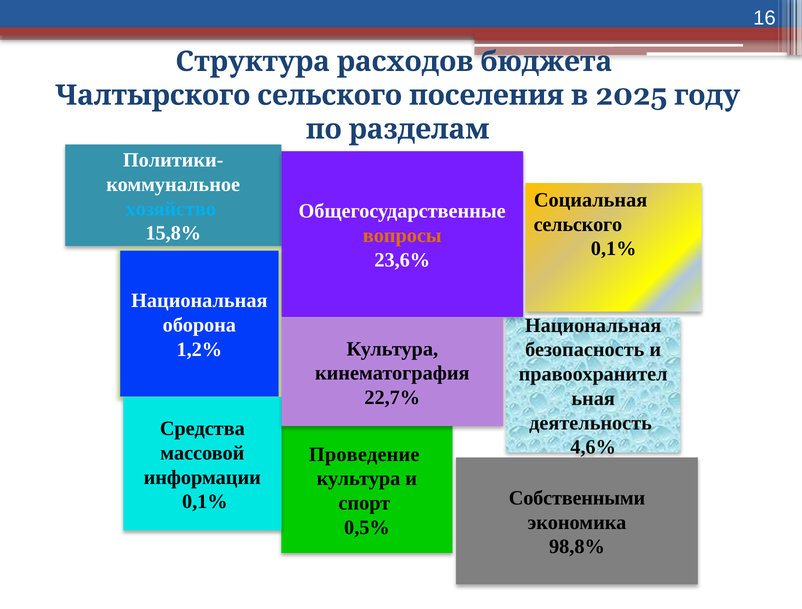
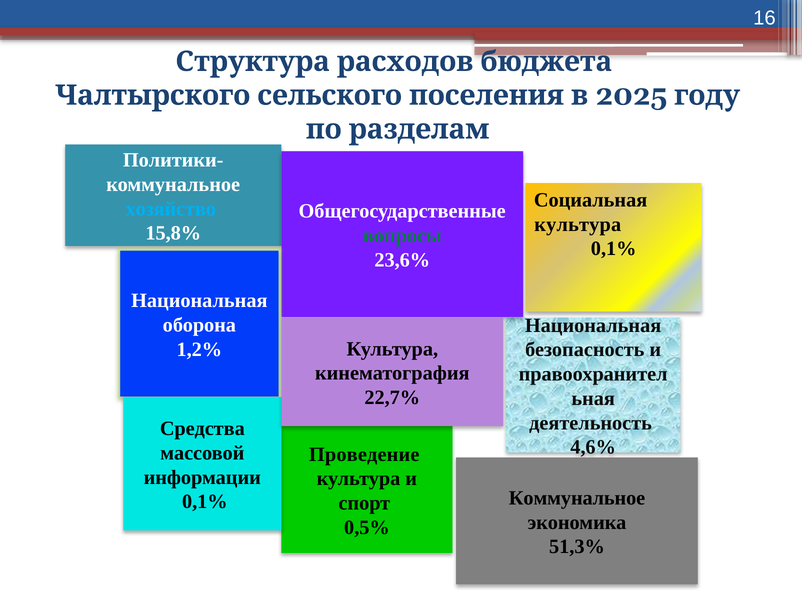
сельского at (578, 224): сельского -> культура
вопросы colour: orange -> green
Собственными at (577, 498): Собственными -> Коммунальное
98,8%: 98,8% -> 51,3%
